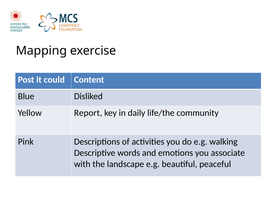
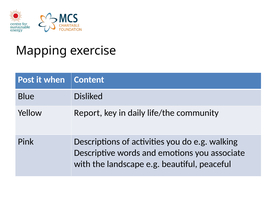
could: could -> when
